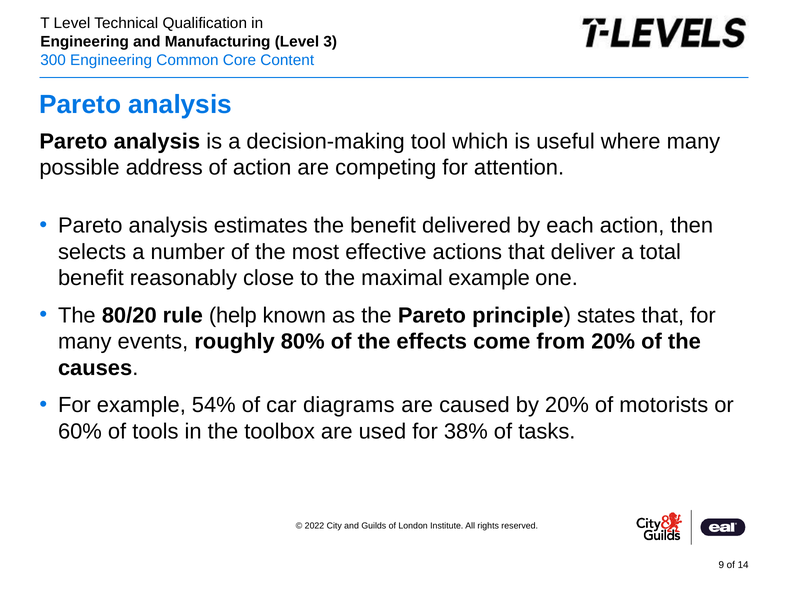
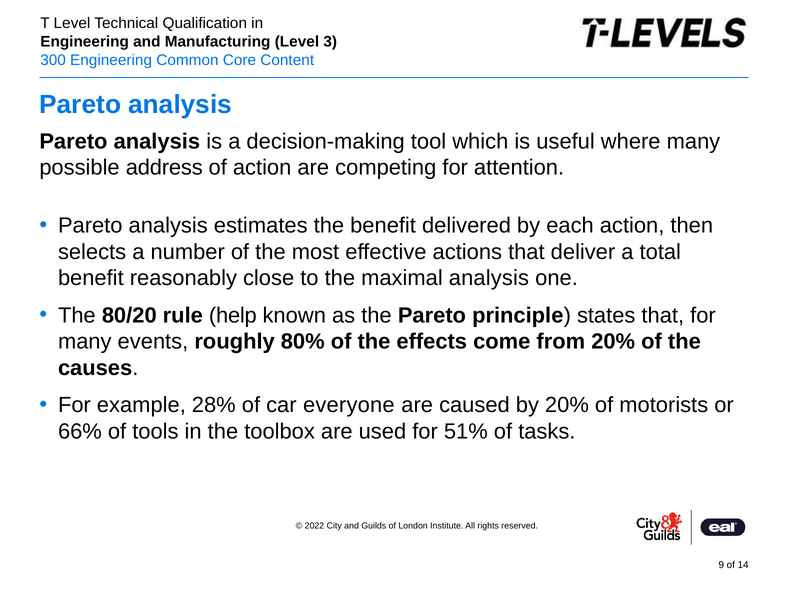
maximal example: example -> analysis
54%: 54% -> 28%
diagrams: diagrams -> everyone
60%: 60% -> 66%
38%: 38% -> 51%
